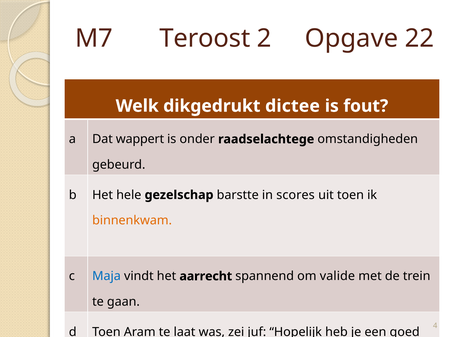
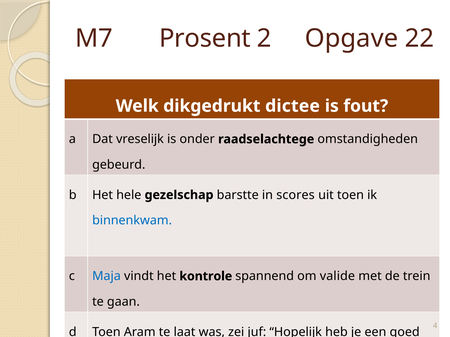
Teroost: Teroost -> Prosent
wappert: wappert -> vreselijk
binnenkwam colour: orange -> blue
aarrecht: aarrecht -> kontrole
